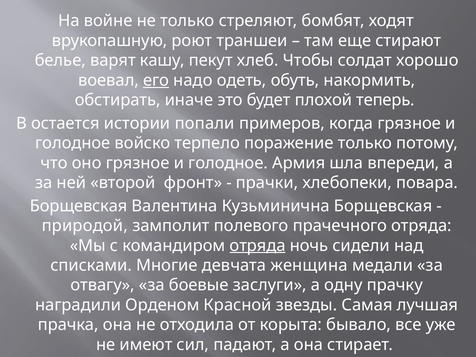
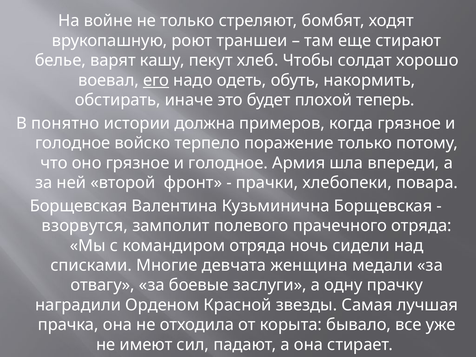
остается: остается -> понятно
попали: попали -> должна
природой: природой -> взорвутся
отряда at (258, 246) underline: present -> none
